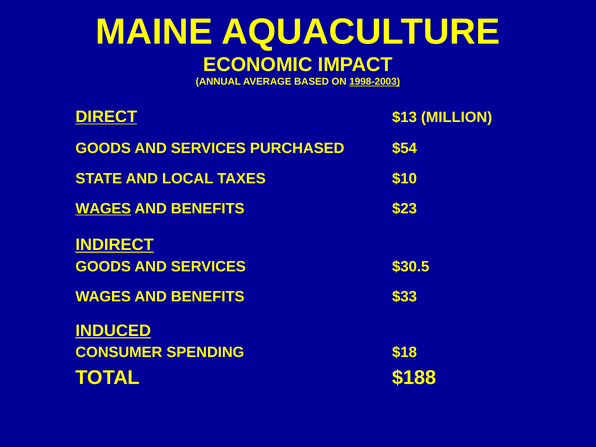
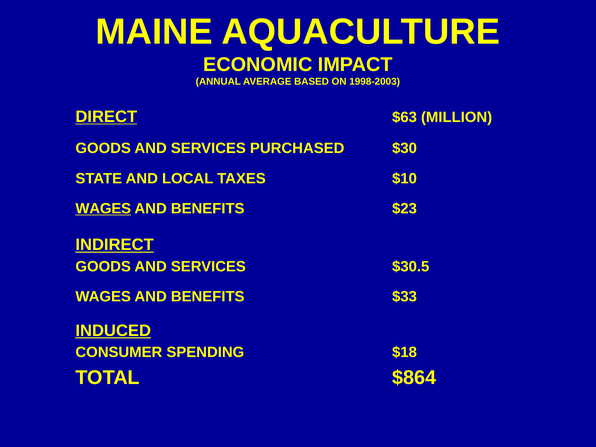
1998-2003 underline: present -> none
$13: $13 -> $63
$54: $54 -> $30
$188: $188 -> $864
